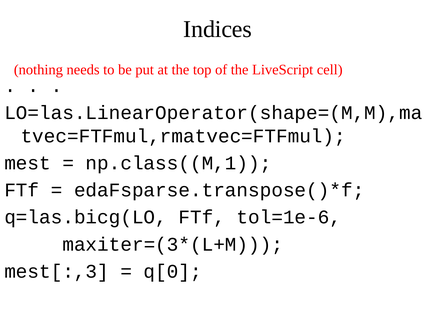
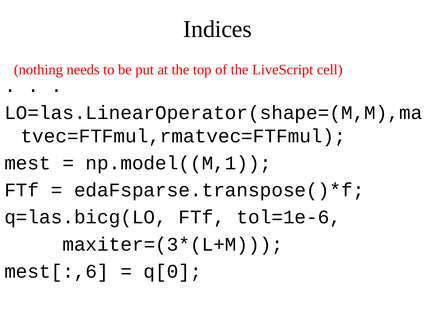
np.class((M,1: np.class((M,1 -> np.model((M,1
mest[:,3: mest[:,3 -> mest[:,6
